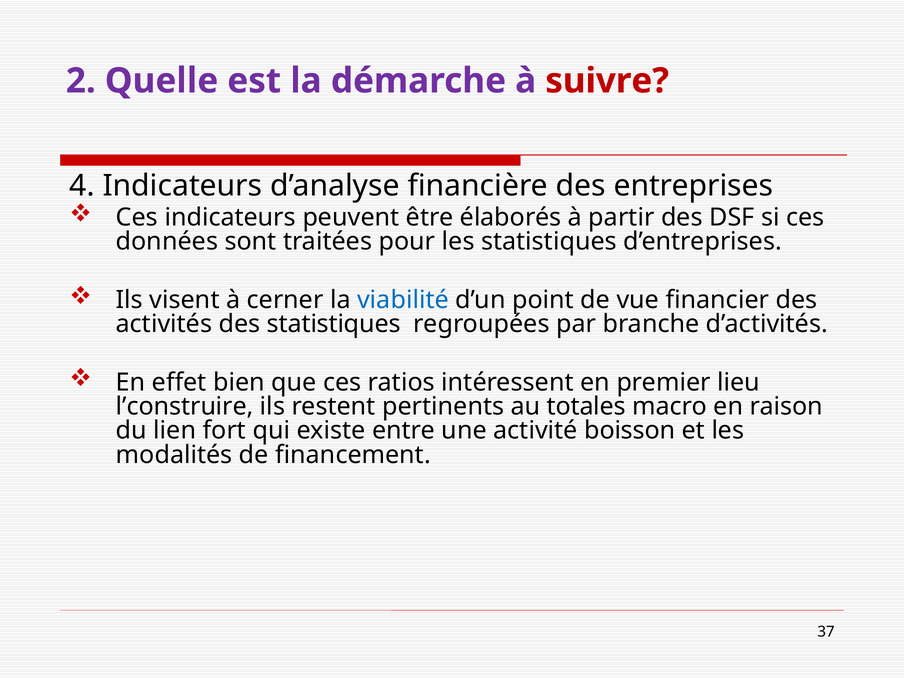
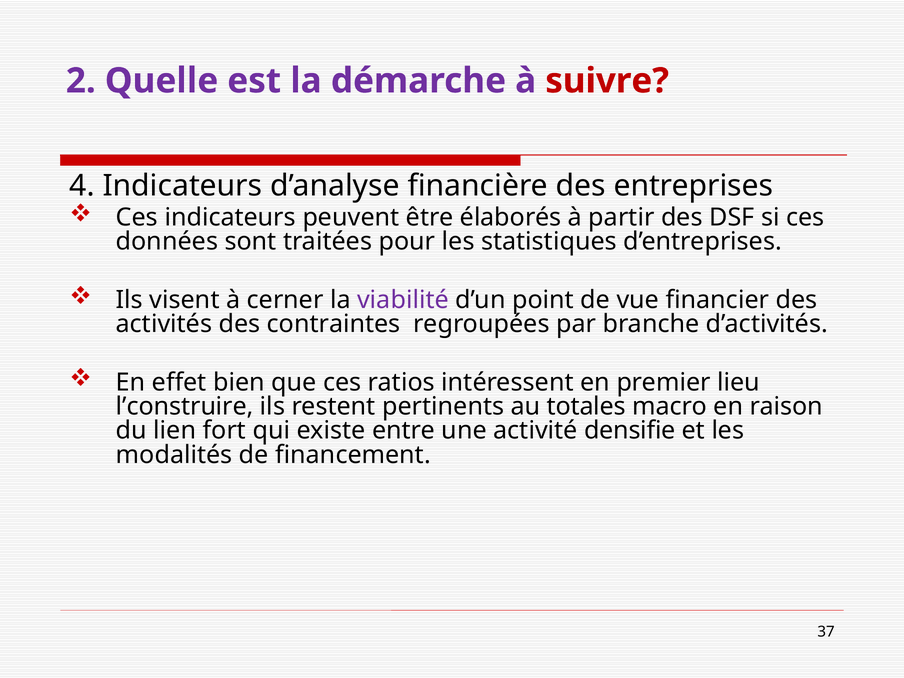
viabilité colour: blue -> purple
des statistiques: statistiques -> contraintes
boisson: boisson -> densifie
